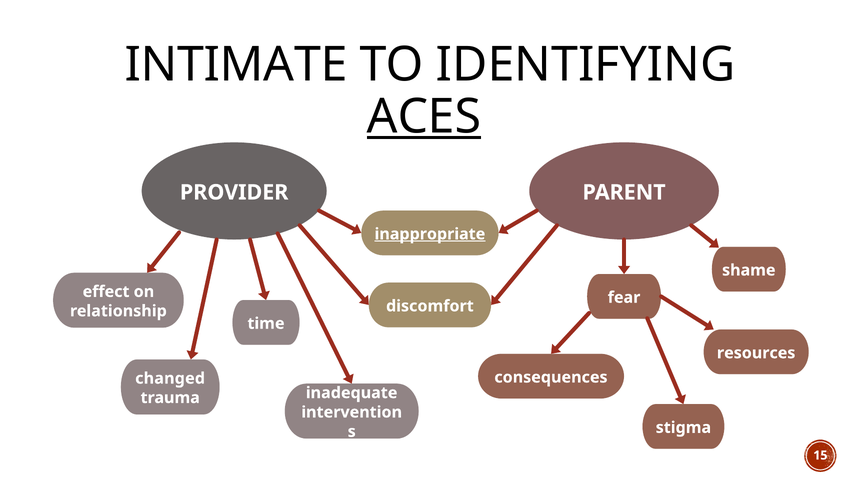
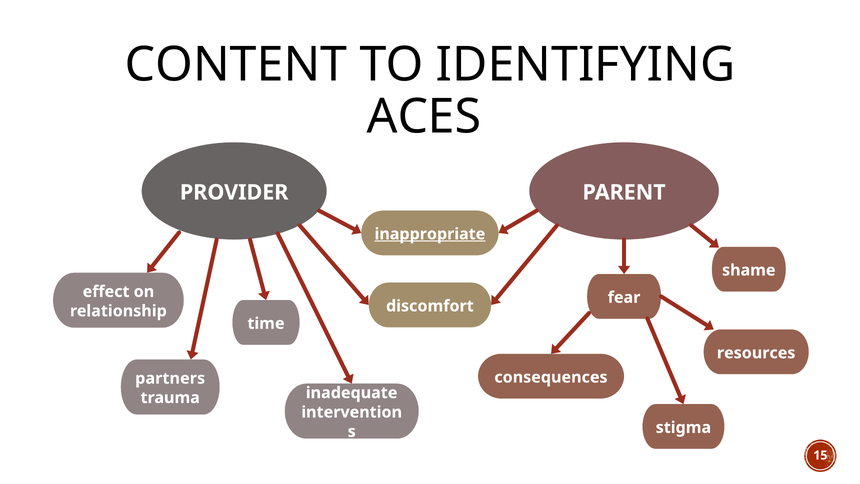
INTIMATE: INTIMATE -> CONTENT
ACES underline: present -> none
changed: changed -> partners
